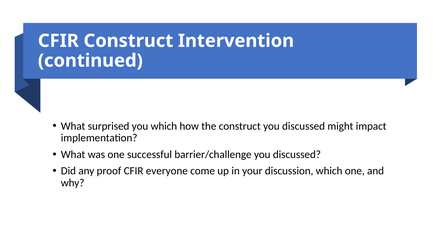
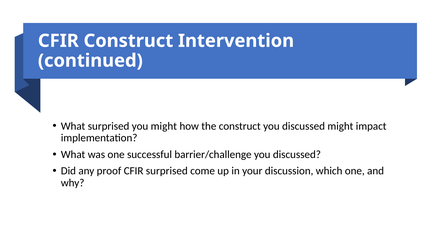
you which: which -> might
CFIR everyone: everyone -> surprised
